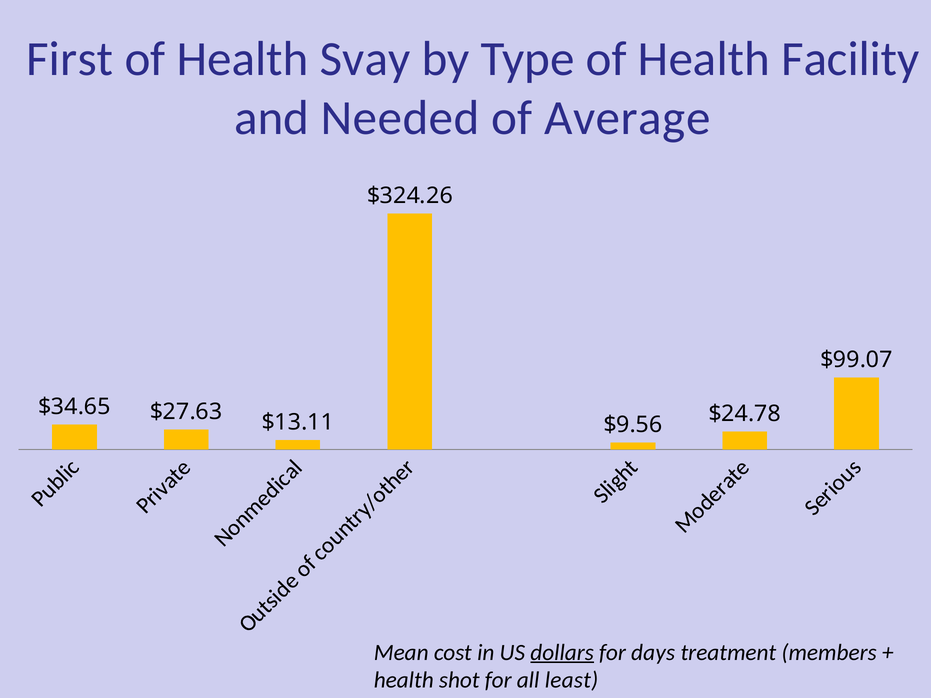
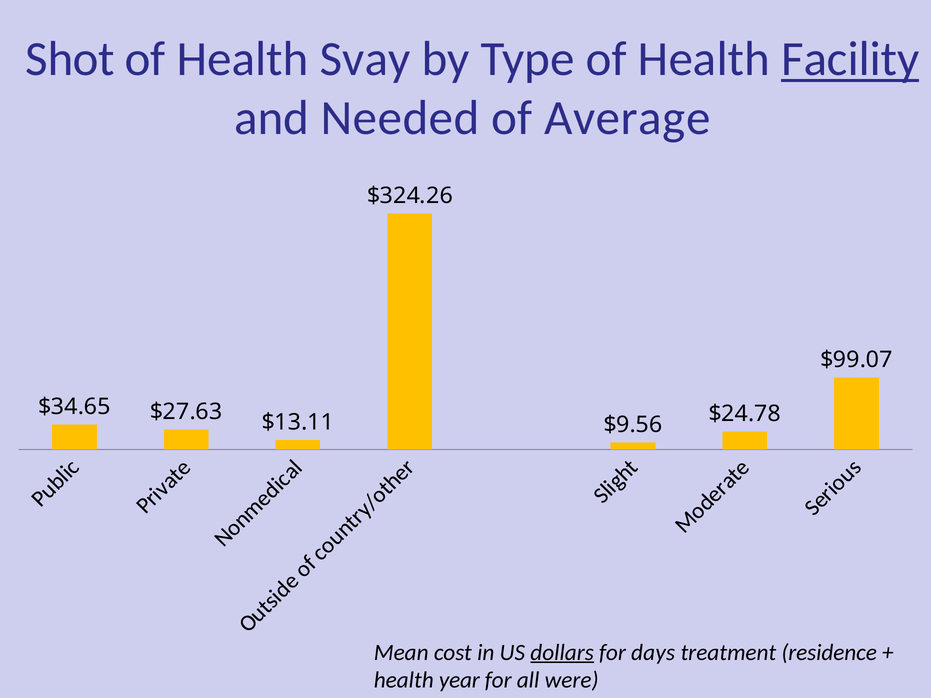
First: First -> Shot
Facility underline: none -> present
members: members -> residence
shot: shot -> year
least: least -> were
